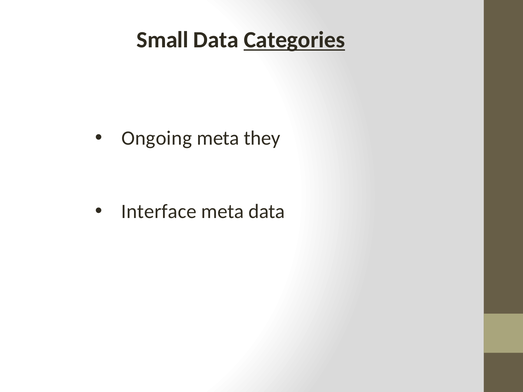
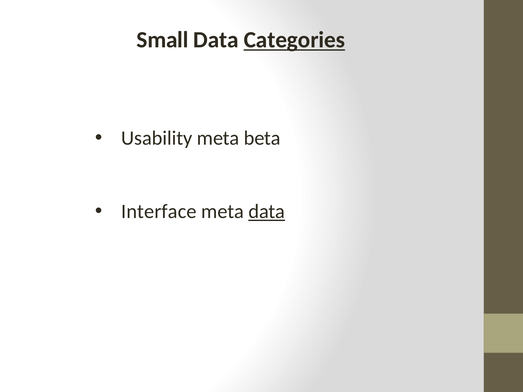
Ongoing: Ongoing -> Usability
they: they -> beta
data at (267, 212) underline: none -> present
